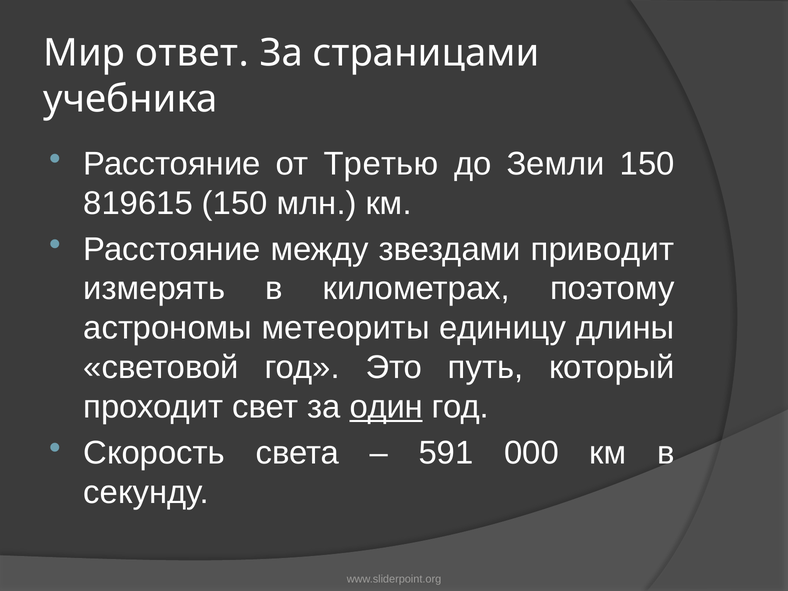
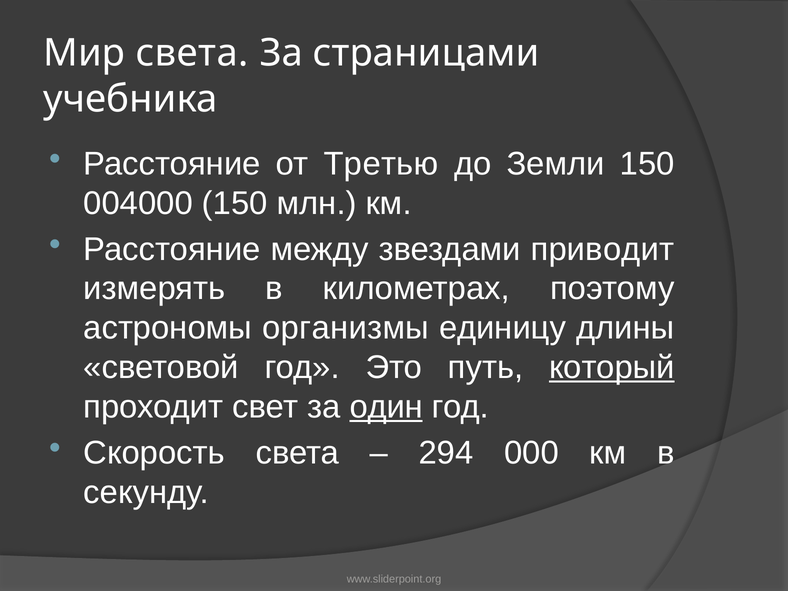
Мир ответ: ответ -> света
819615: 819615 -> 004000
метеориты: метеориты -> организмы
который underline: none -> present
591: 591 -> 294
